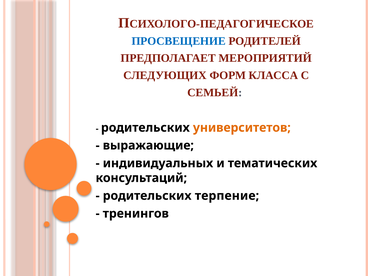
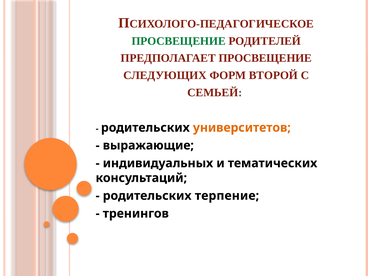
ПРОСВЕЩЕНИЕ at (179, 41) colour: blue -> green
ПРЕДПОЛАГАЕТ МЕРОПРИЯТИЙ: МЕРОПРИЯТИЙ -> ПРОСВЕЩЕНИЕ
КЛАССА: КЛАССА -> ВТОРОЙ
